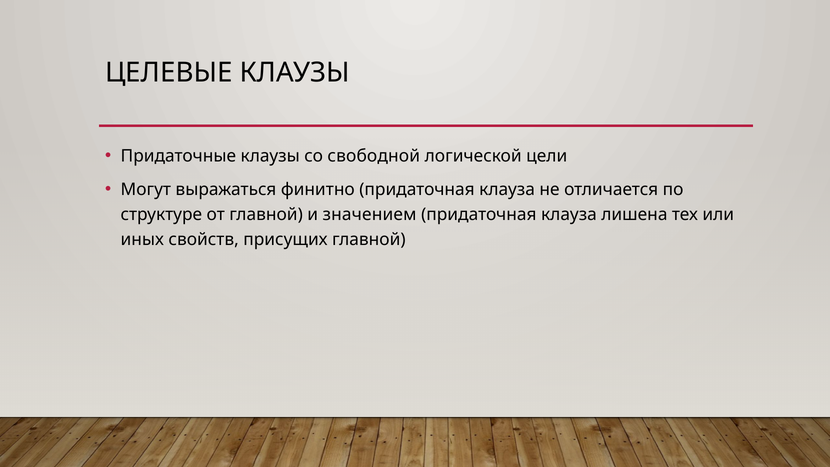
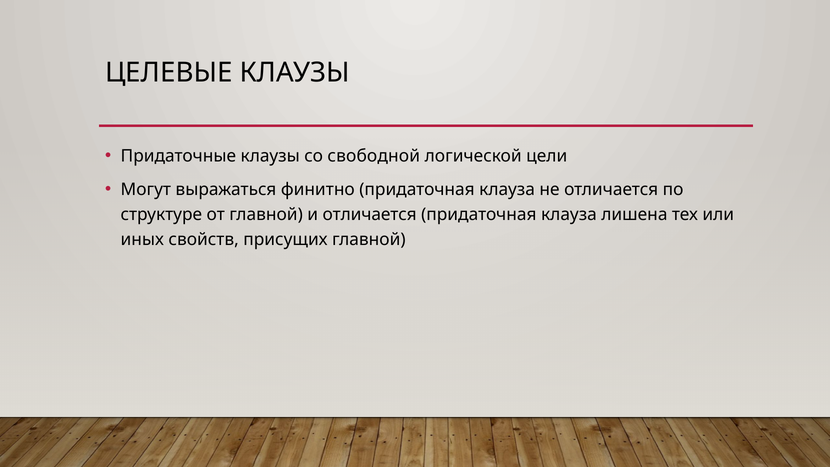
и значением: значением -> отличается
